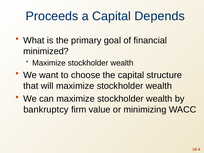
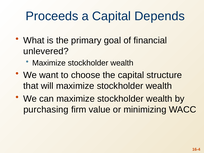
minimized: minimized -> unlevered
bankruptcy: bankruptcy -> purchasing
